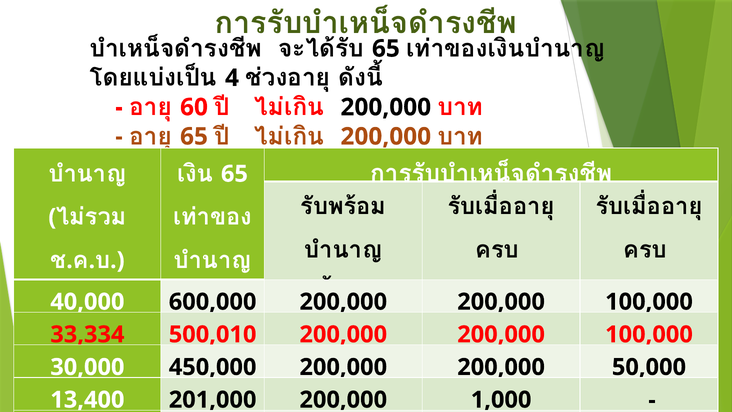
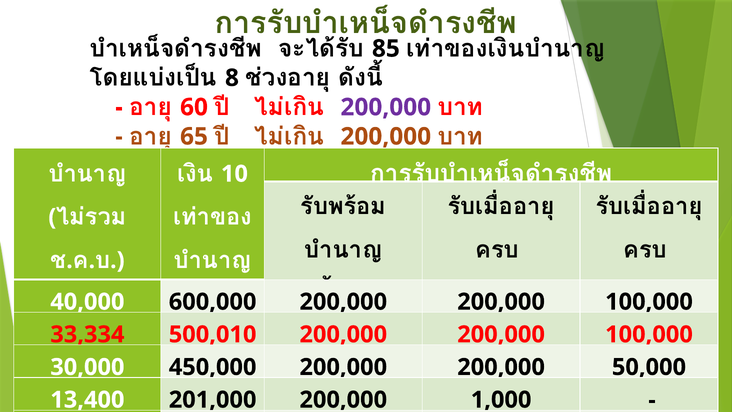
65 at (386, 49): 65 -> 85
4: 4 -> 8
200,000 at (386, 107) colour: black -> purple
65 at (234, 174): 65 -> 10
